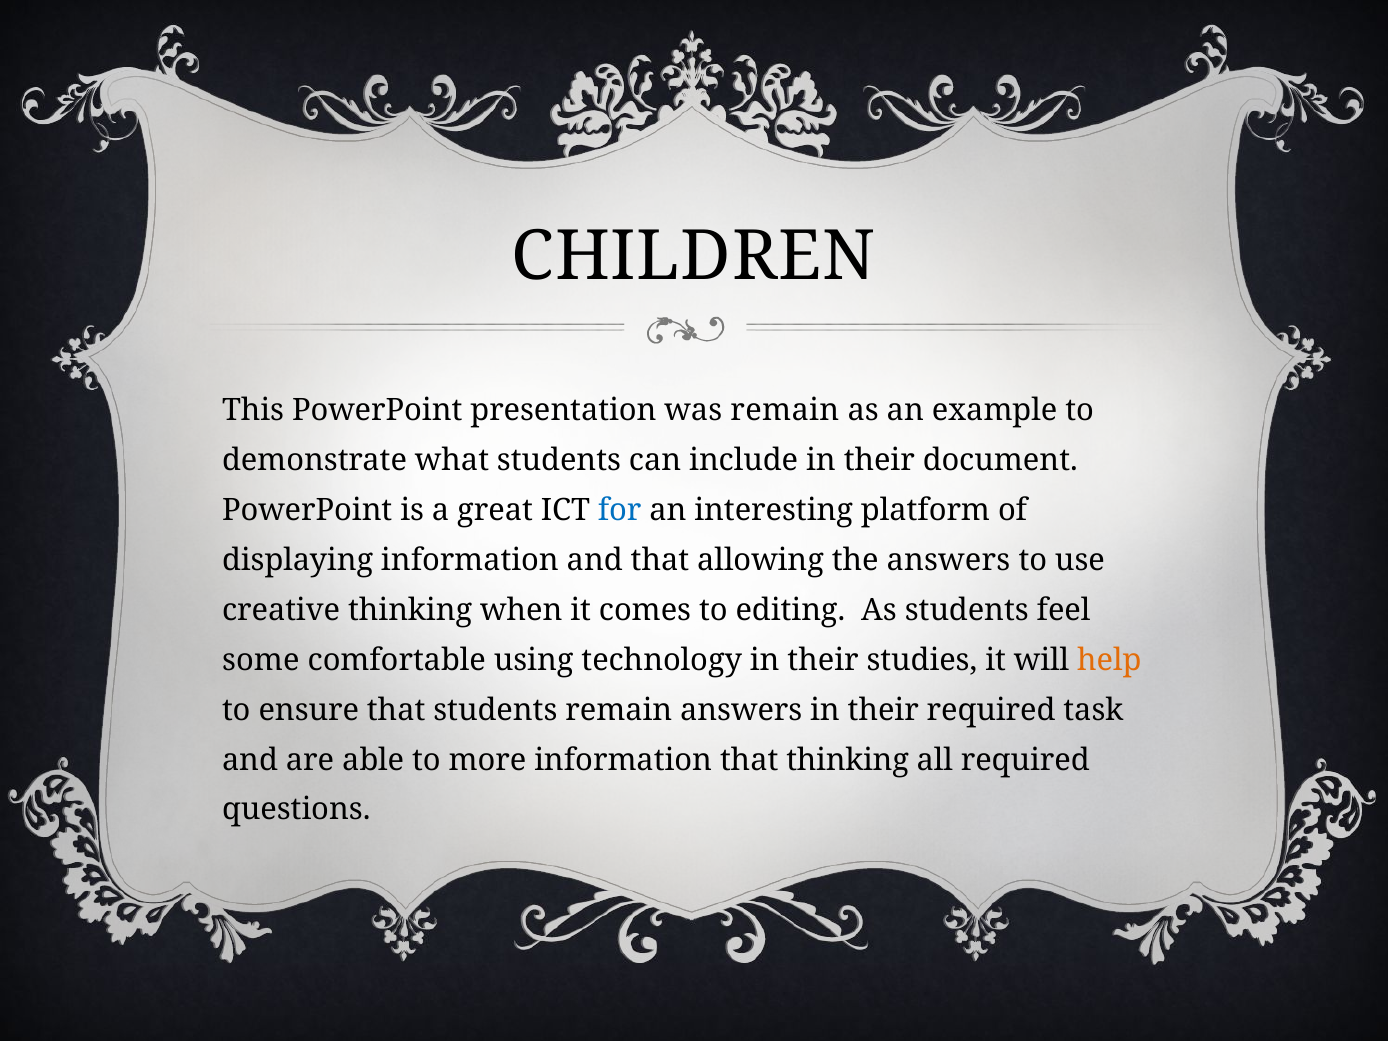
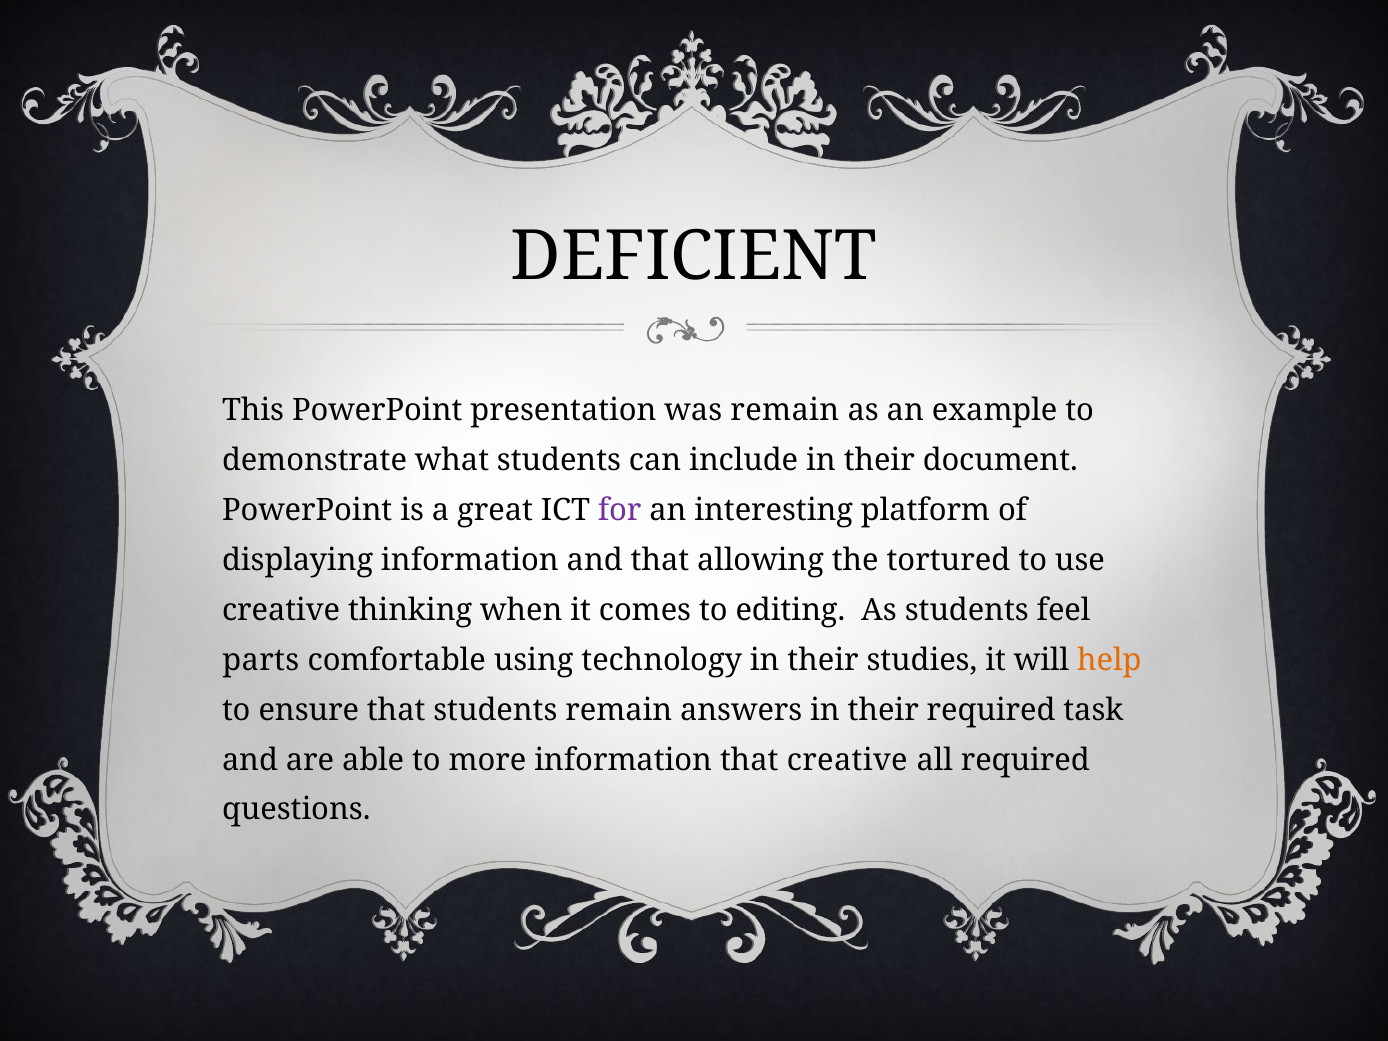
CHILDREN: CHILDREN -> DEFICIENT
for colour: blue -> purple
the answers: answers -> tortured
some: some -> parts
that thinking: thinking -> creative
